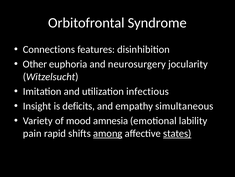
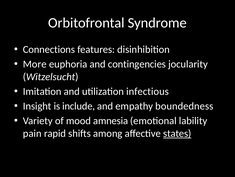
Other: Other -> More
neurosurgery: neurosurgery -> contingencies
deficits: deficits -> include
simultaneous: simultaneous -> boundedness
among underline: present -> none
